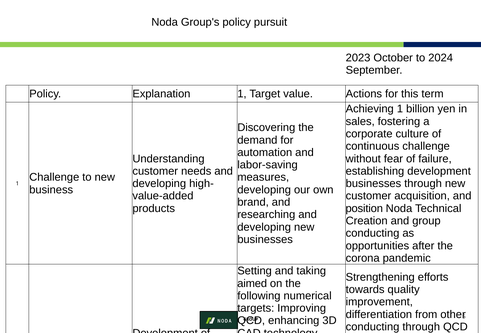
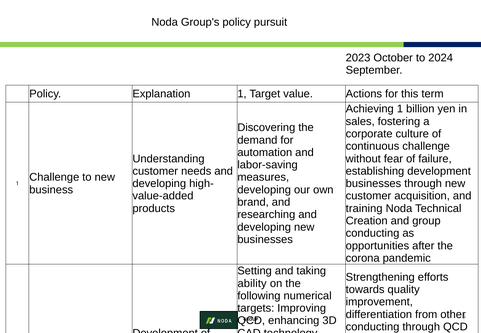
position at (364, 208): position -> training
aimed at (252, 283): aimed -> ability
